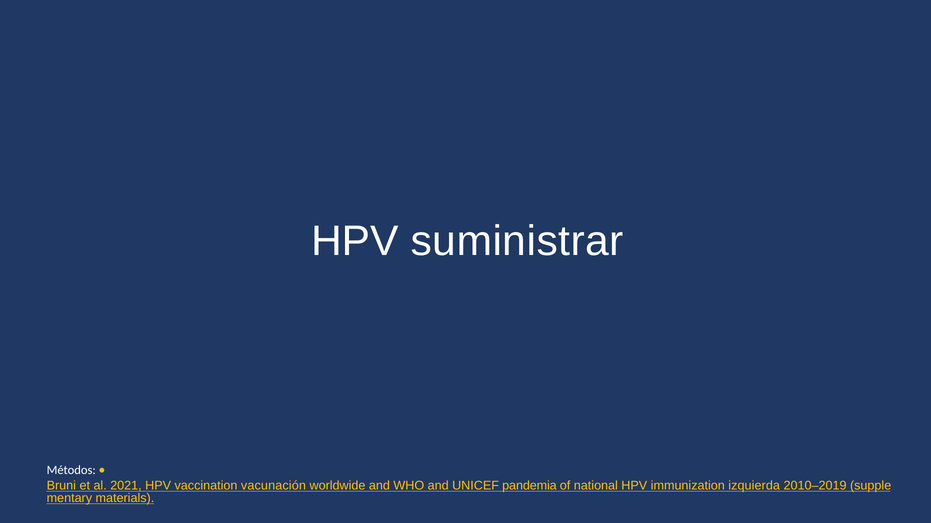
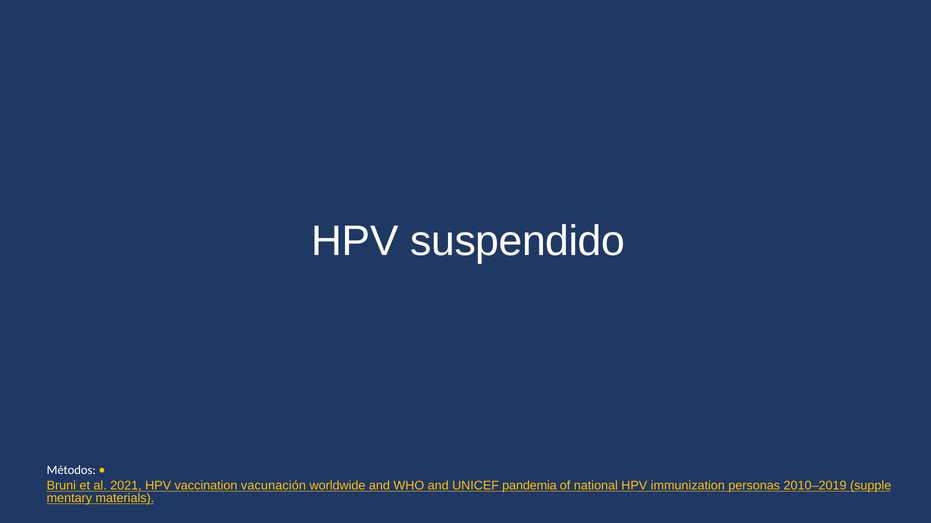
suministrar: suministrar -> suspendido
izquierda: izquierda -> personas
